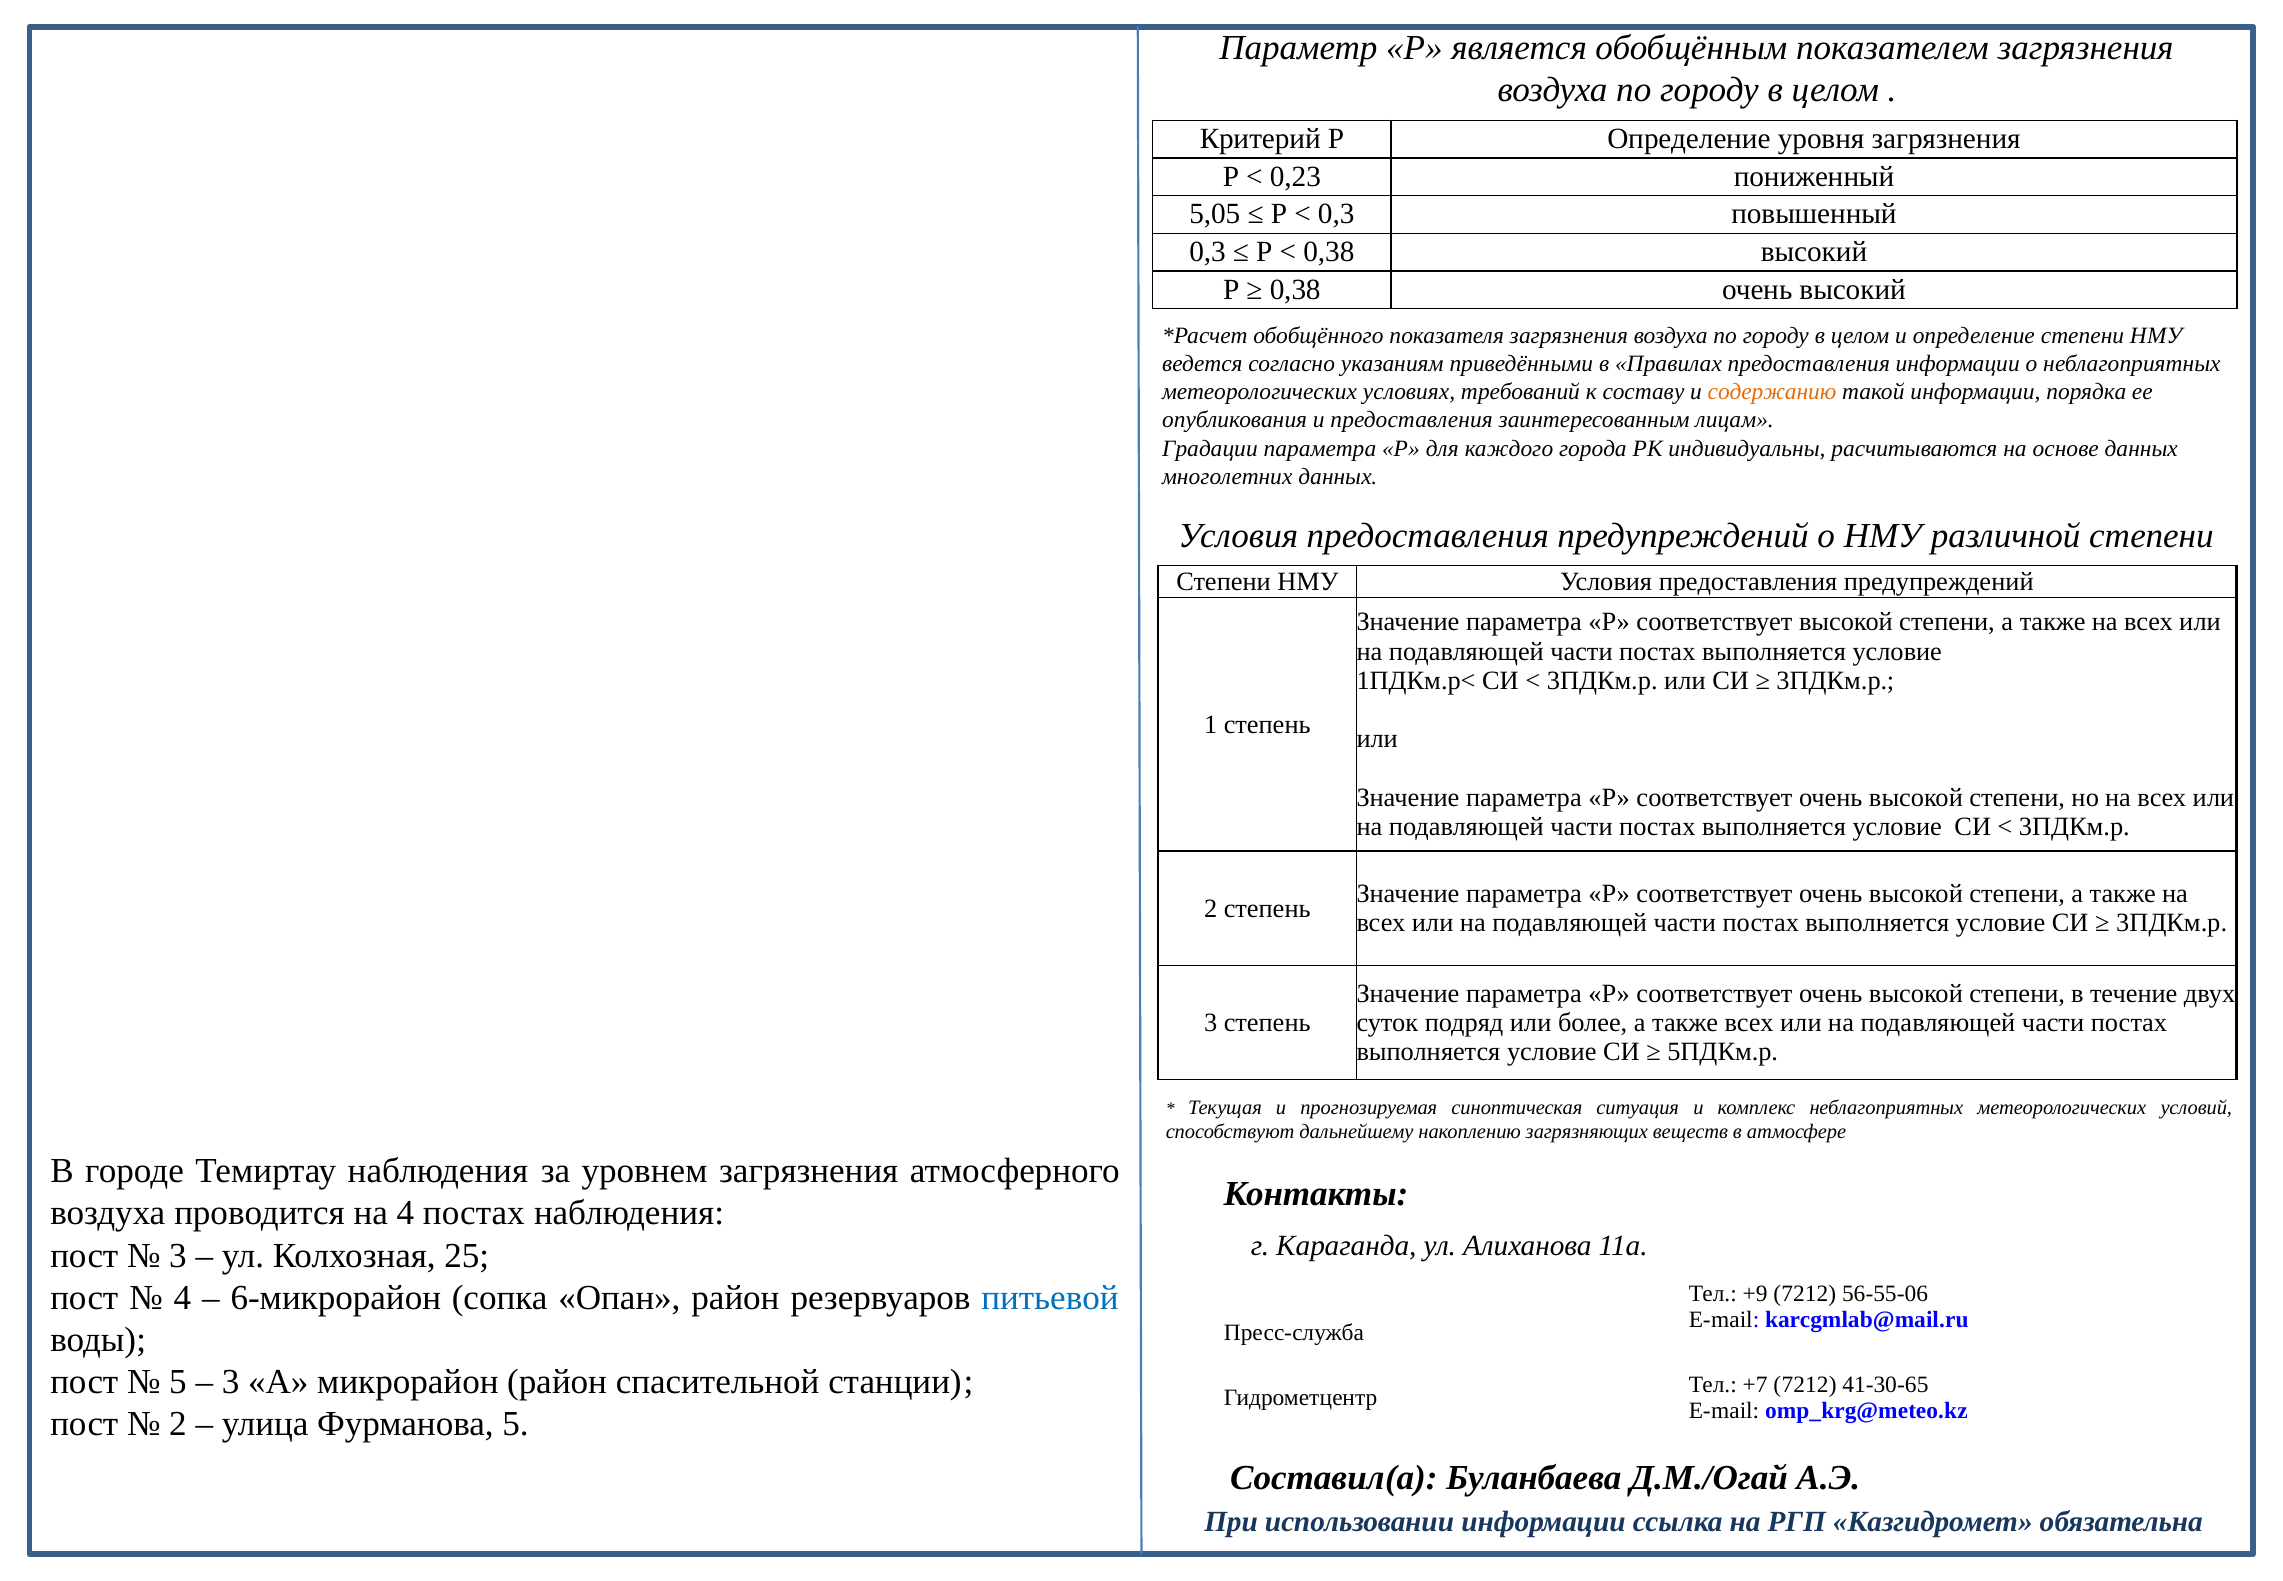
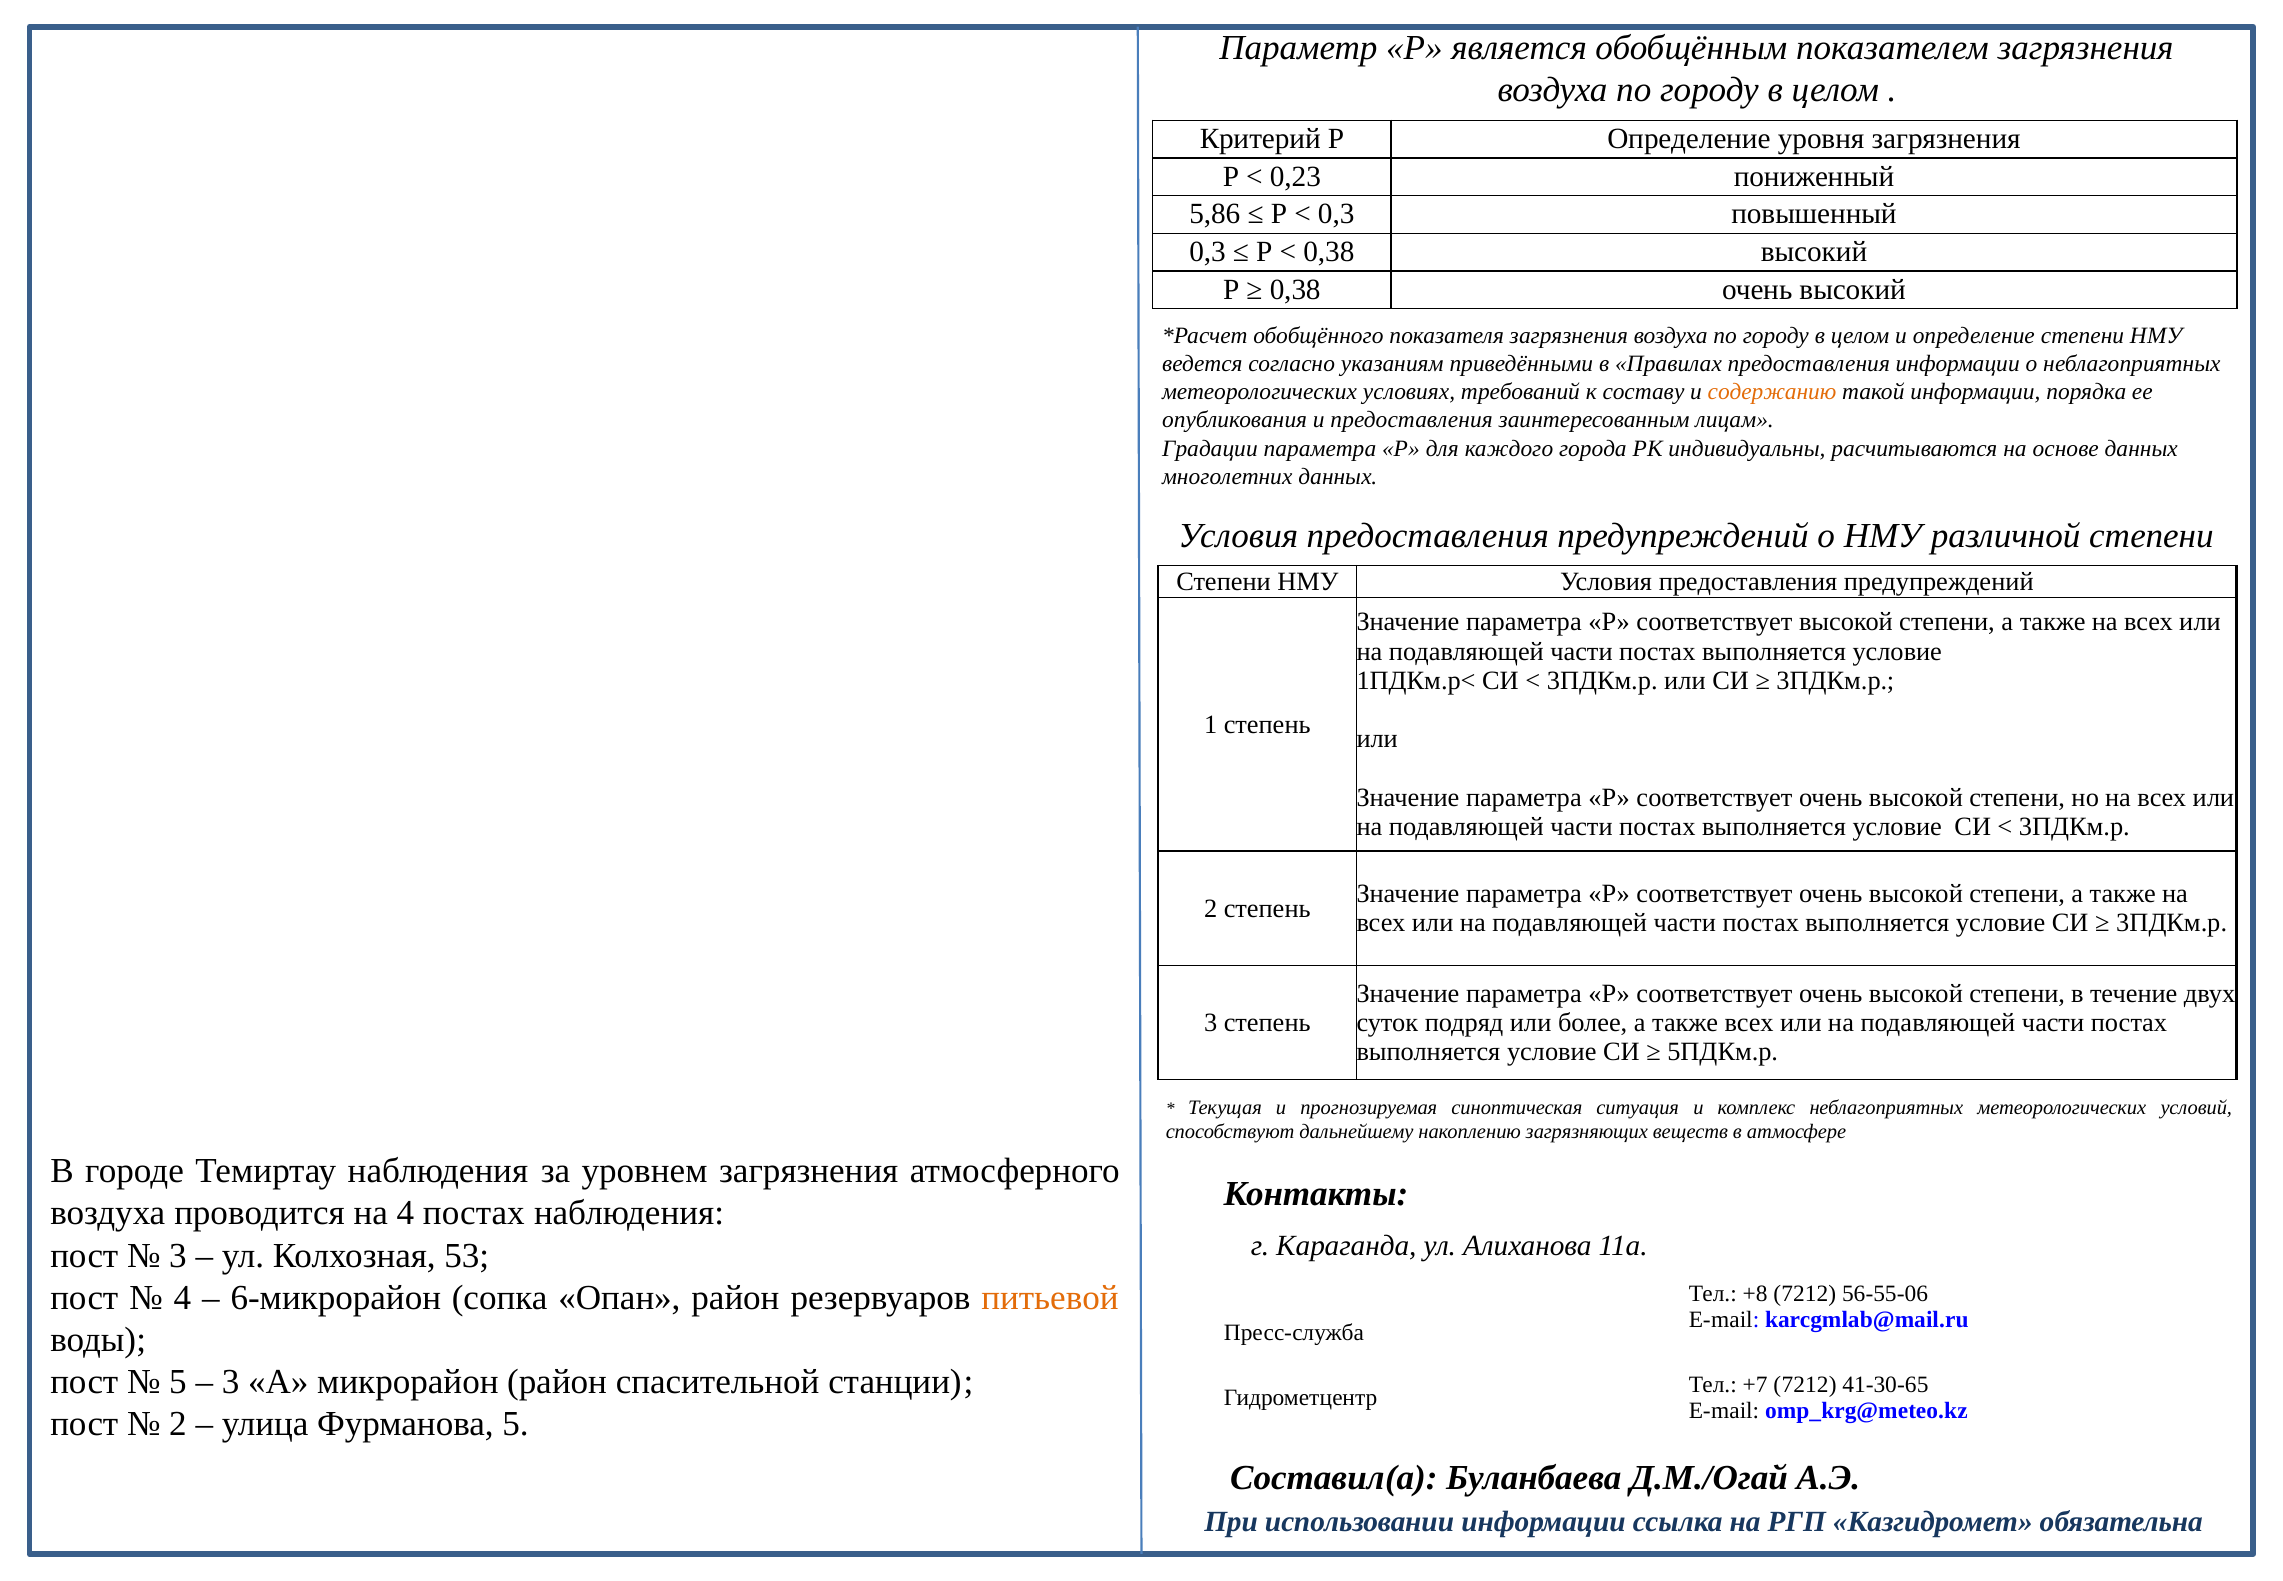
5,05: 5,05 -> 5,86
25: 25 -> 53
питьевой colour: blue -> orange
+9: +9 -> +8
